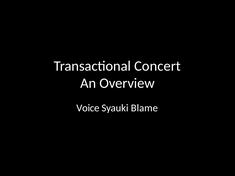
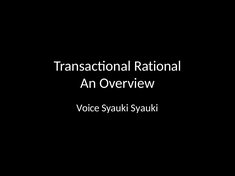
Concert: Concert -> Rational
Syauki Blame: Blame -> Syauki
